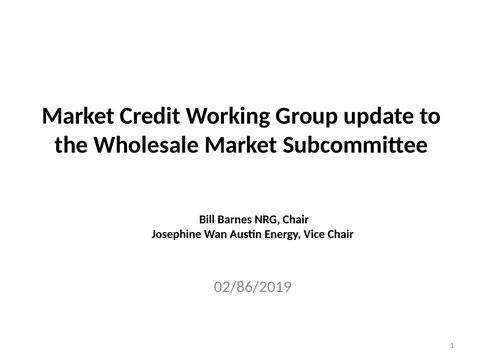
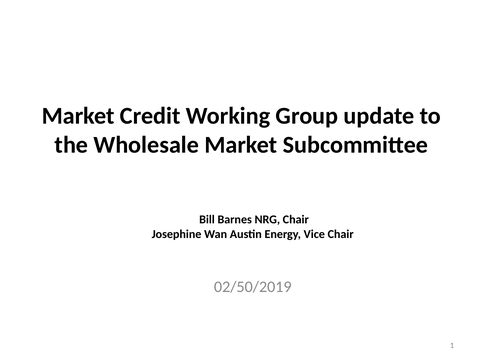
02/86/2019: 02/86/2019 -> 02/50/2019
